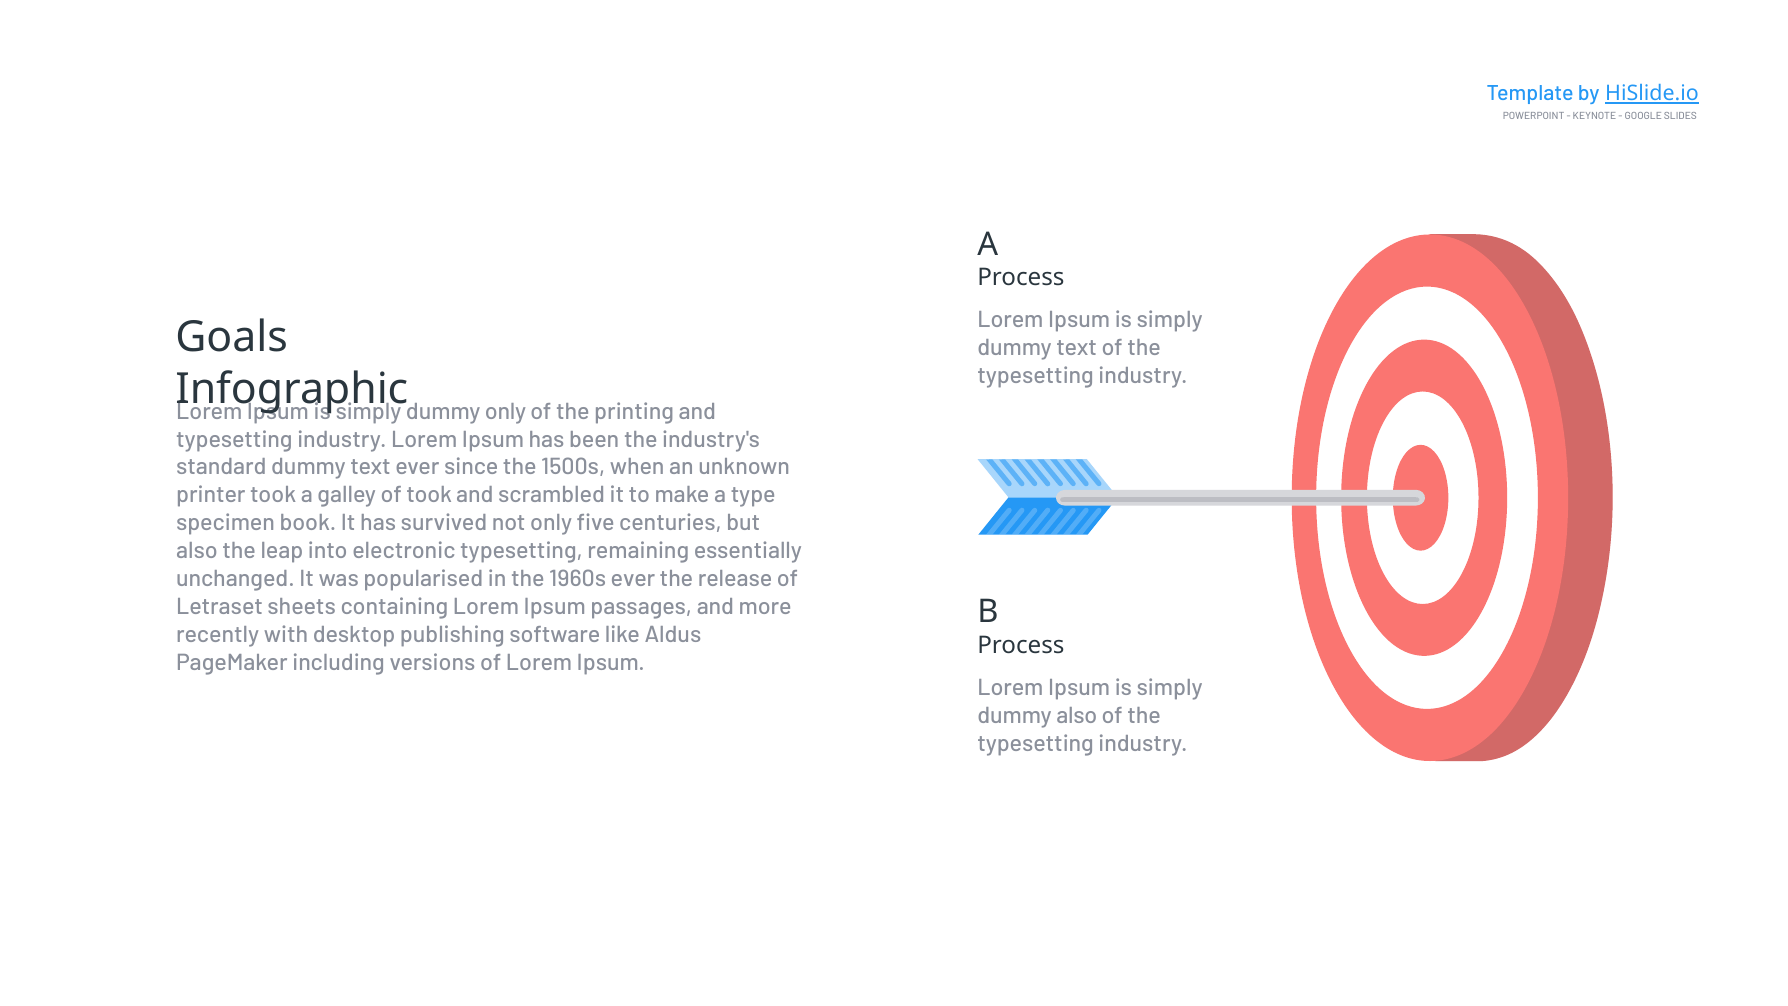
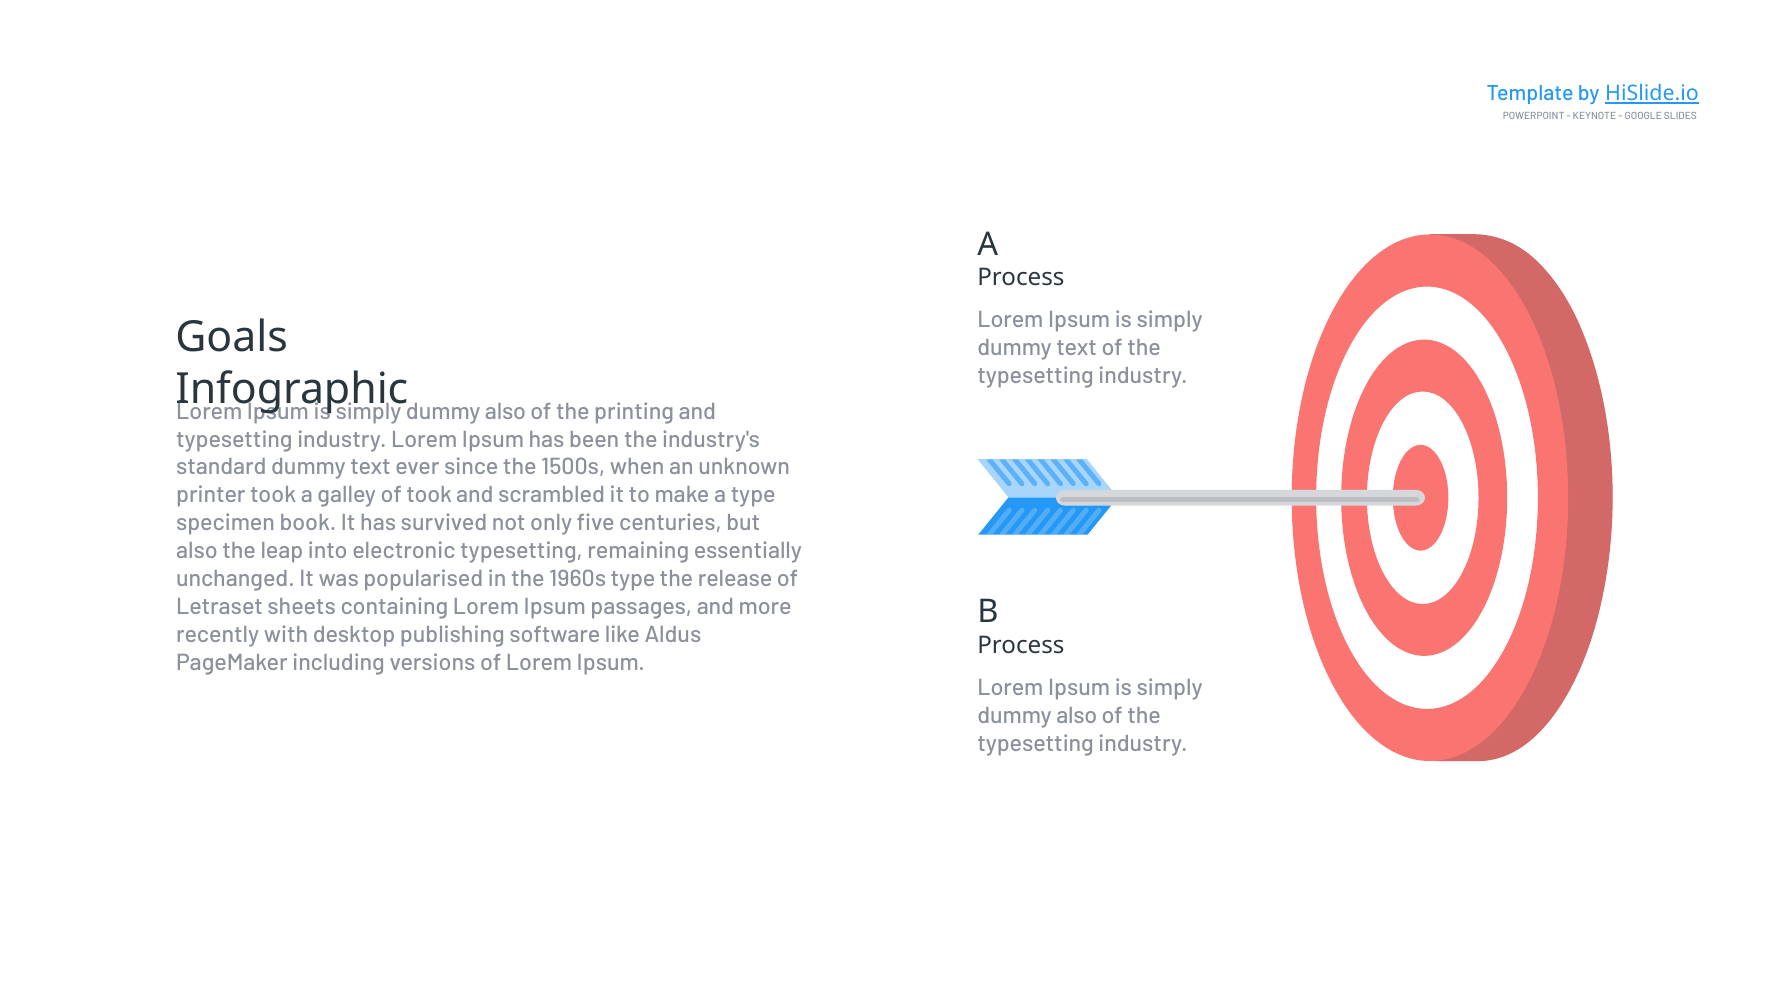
only at (506, 411): only -> also
1960s ever: ever -> type
